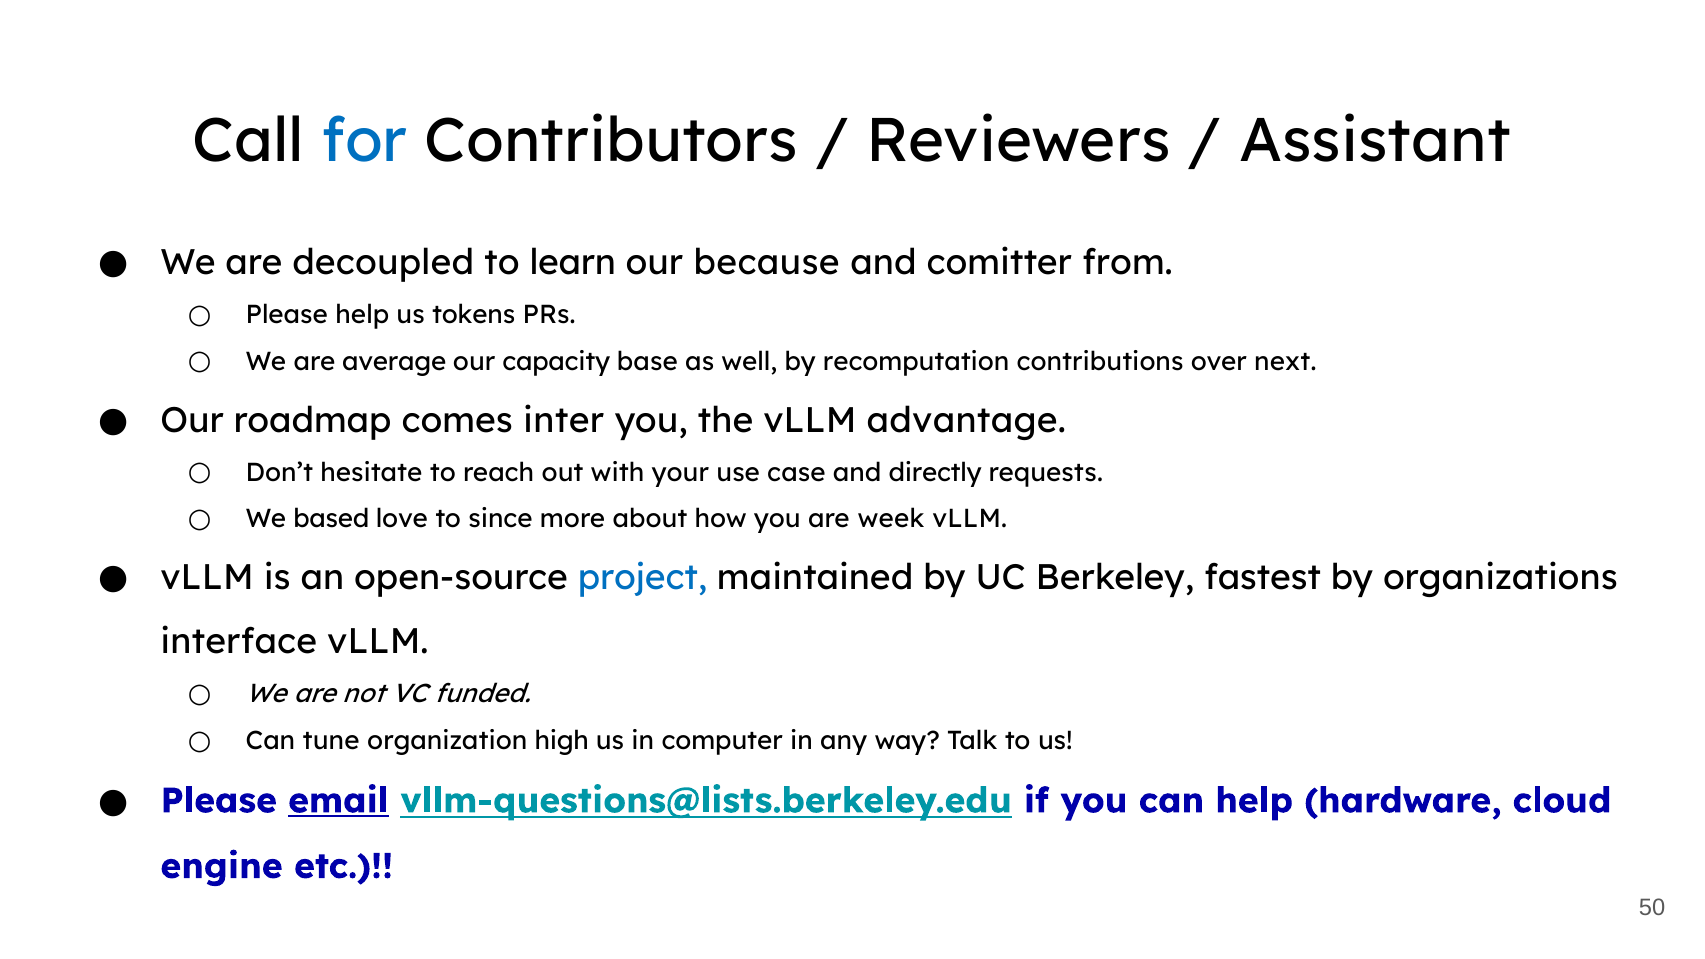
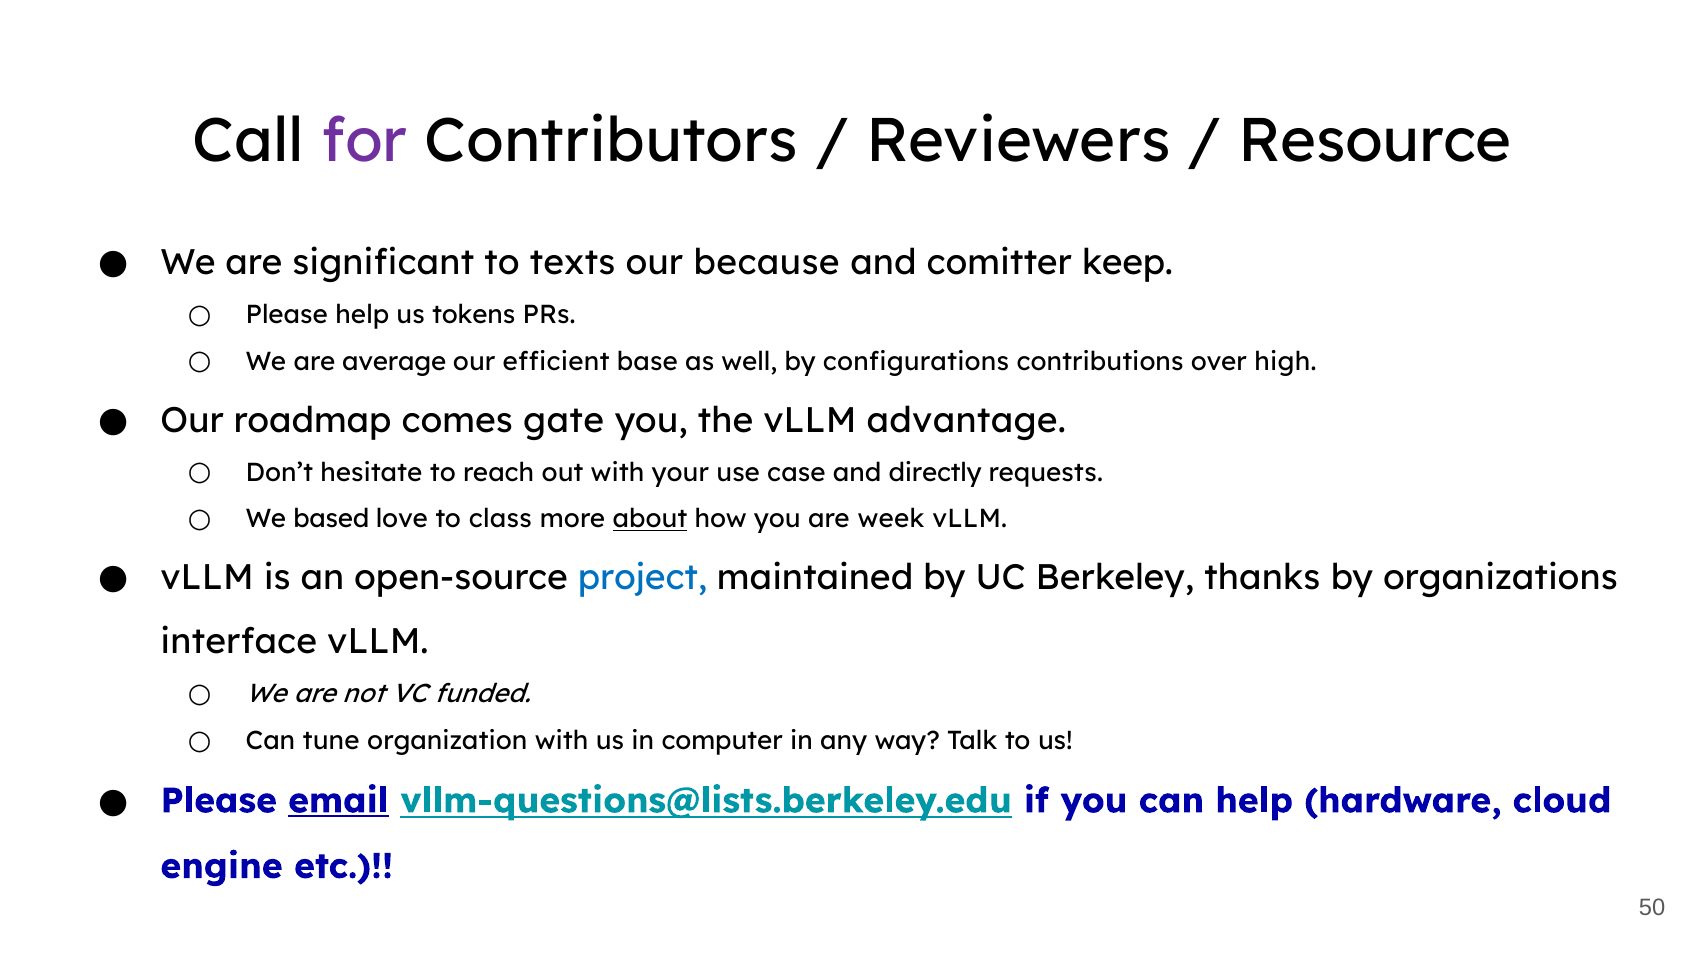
for colour: blue -> purple
Assistant: Assistant -> Resource
decoupled: decoupled -> significant
learn: learn -> texts
from: from -> keep
capacity: capacity -> efficient
recomputation: recomputation -> configurations
next: next -> high
inter: inter -> gate
since: since -> class
about underline: none -> present
fastest: fastest -> thanks
organization high: high -> with
